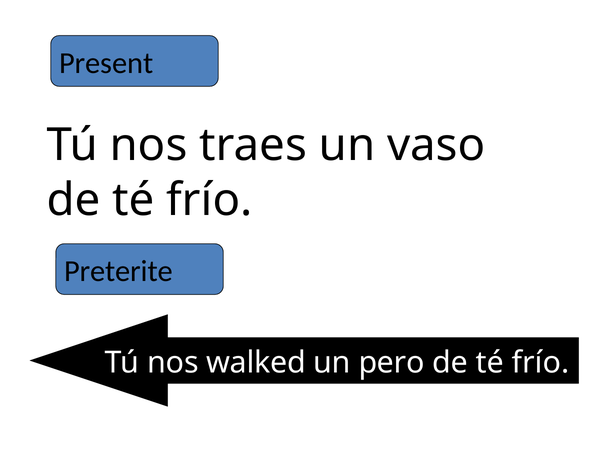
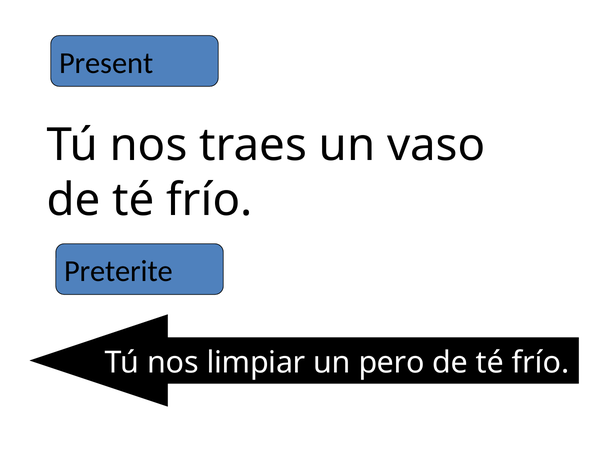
walked: walked -> limpiar
